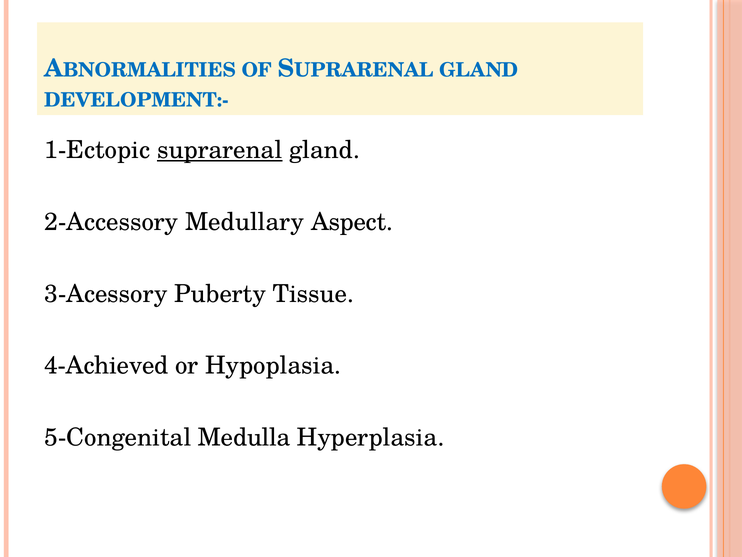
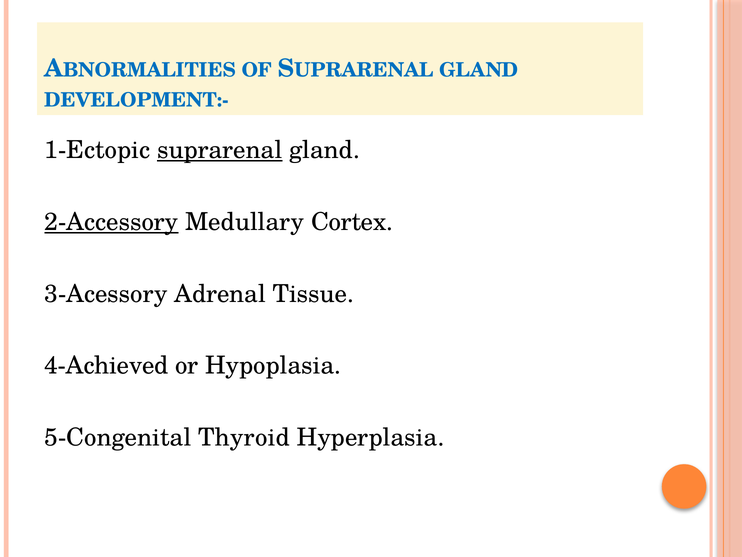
2-Accessory underline: none -> present
Aspect: Aspect -> Cortex
Puberty: Puberty -> Adrenal
Medulla: Medulla -> Thyroid
